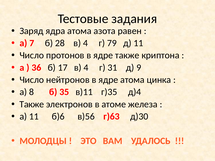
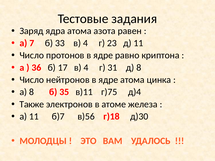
28: 28 -> 33
79: 79 -> 23
ядре также: также -> равно
д 9: 9 -> 8
г)35: г)35 -> г)75
б)6: б)6 -> б)7
г)63: г)63 -> г)18
